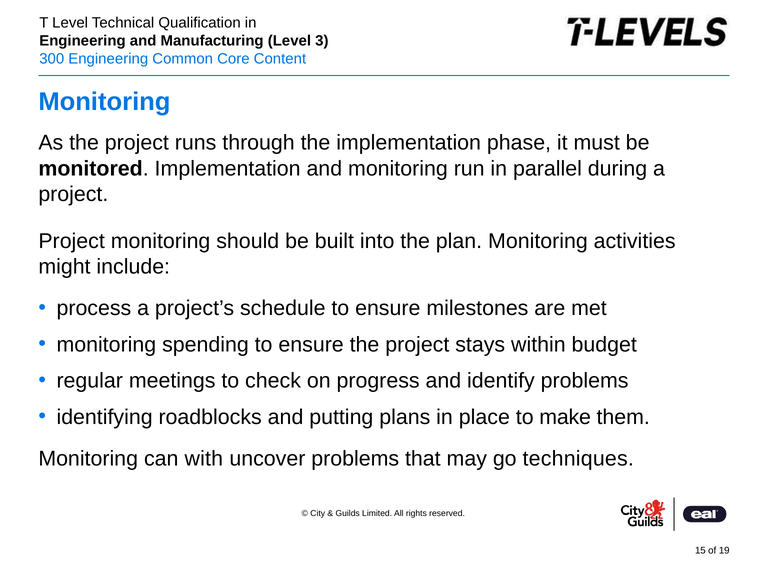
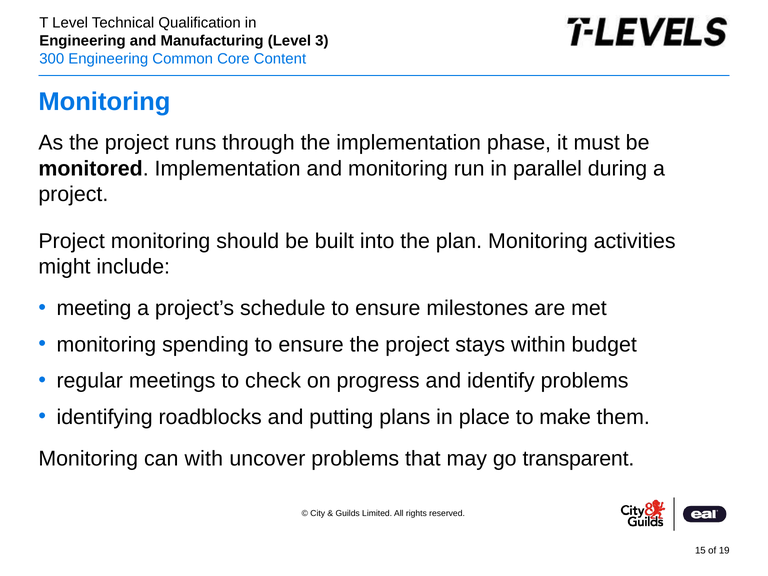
process: process -> meeting
techniques: techniques -> transparent
